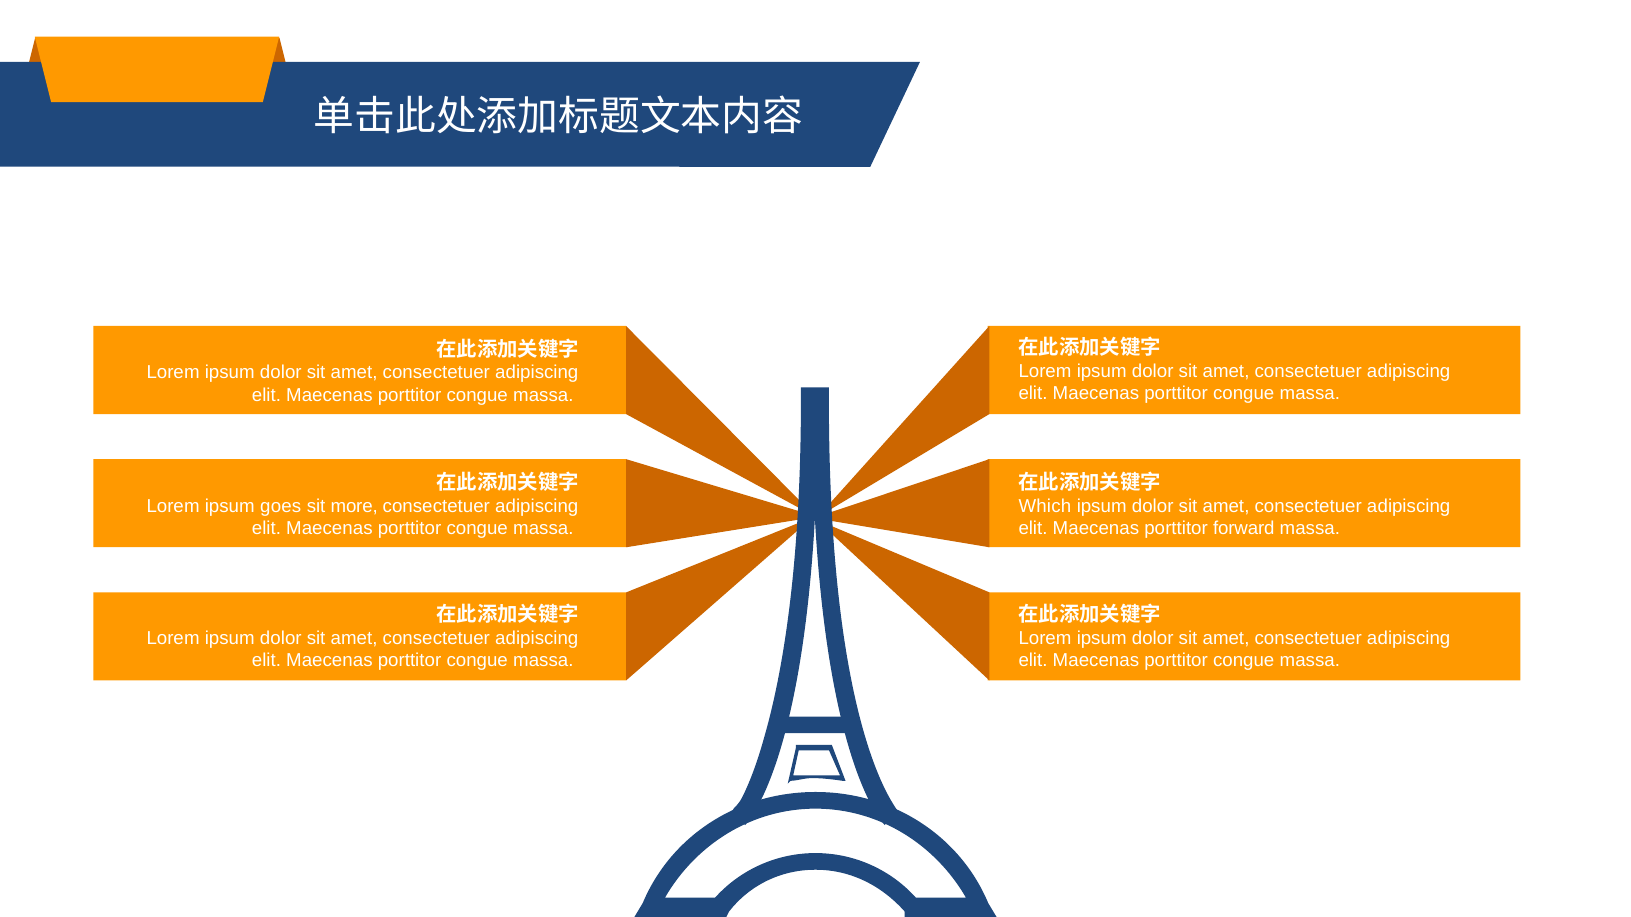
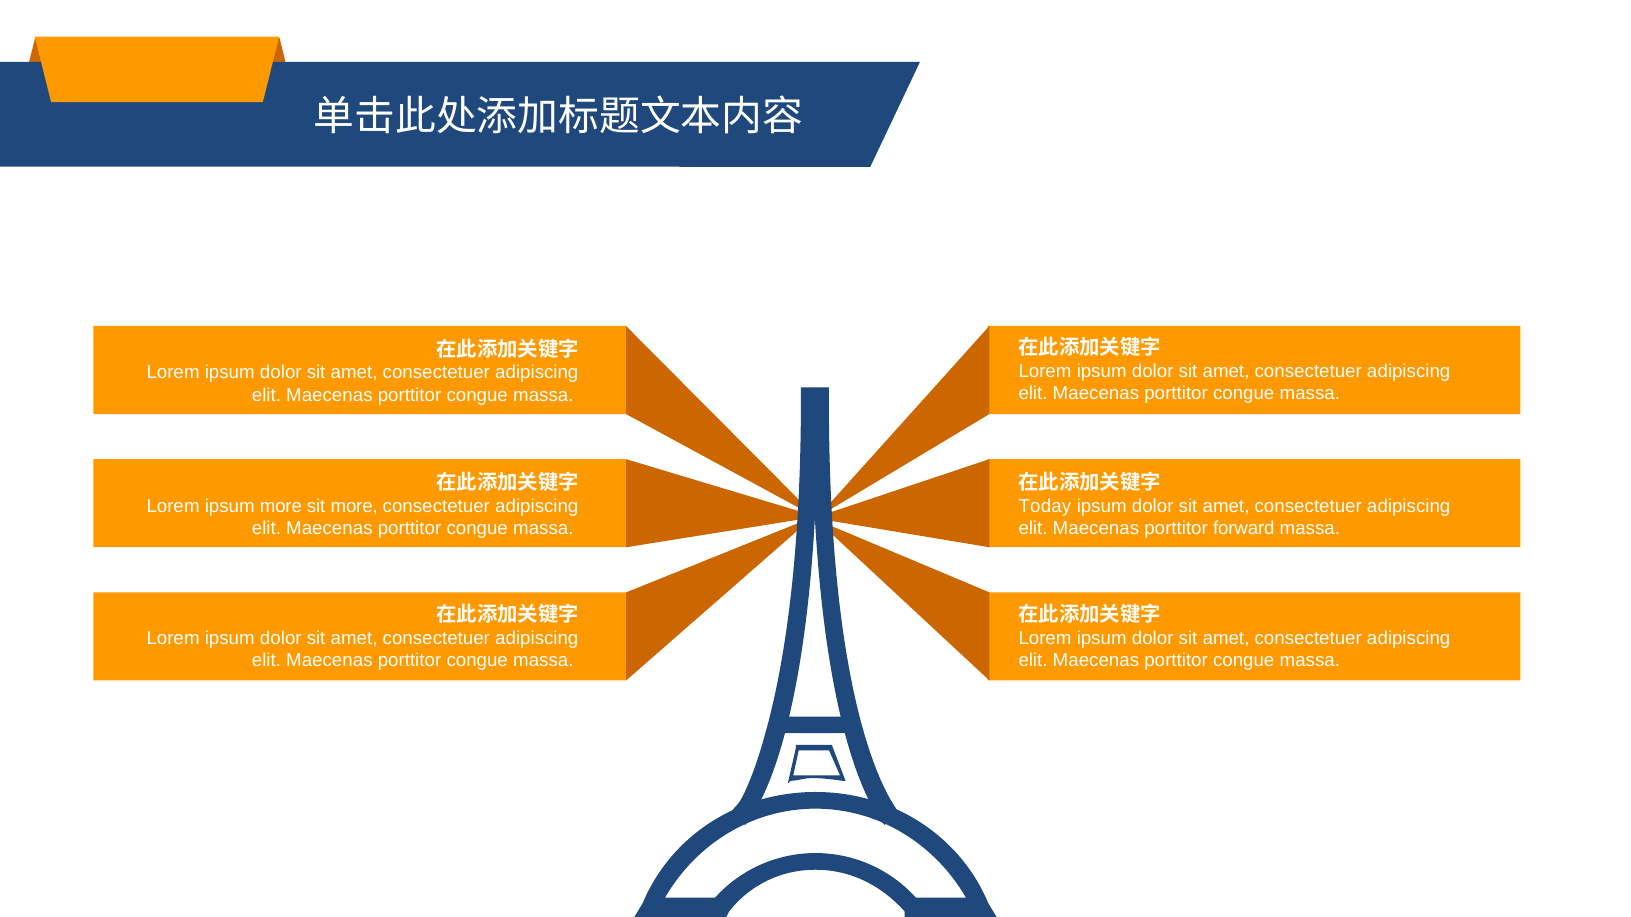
ipsum goes: goes -> more
Which: Which -> Today
